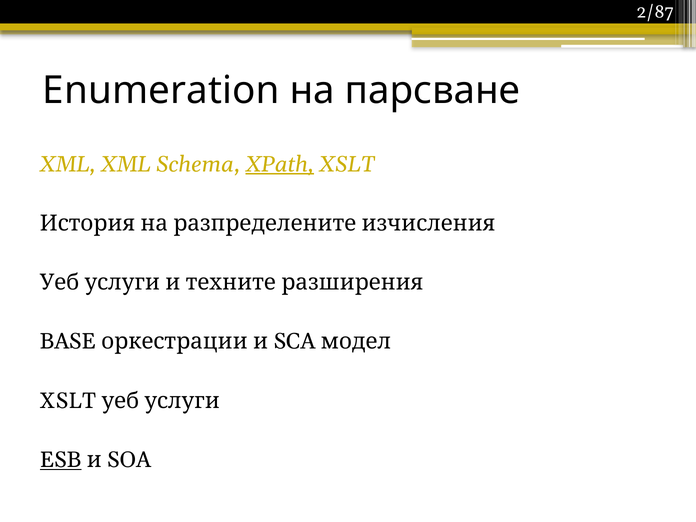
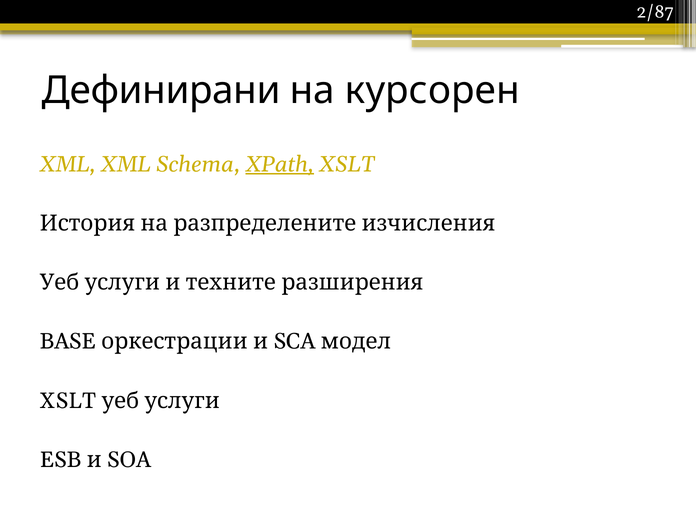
Enumeration: Enumeration -> Дефинирани
парсване: парсване -> курсорен
ESB underline: present -> none
